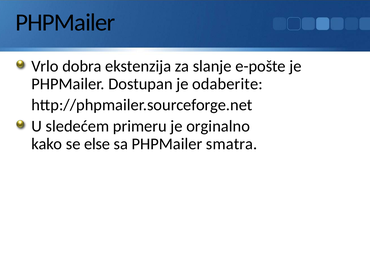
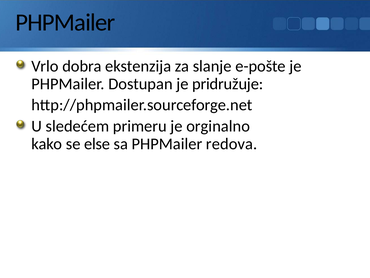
odaberite: odaberite -> pridružuje
smatra: smatra -> redova
